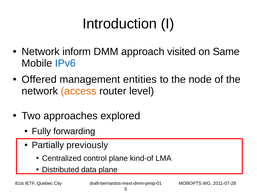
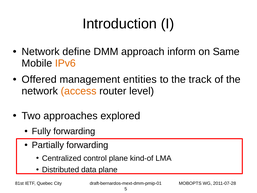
inform: inform -> define
visited: visited -> inform
IPv6 colour: blue -> orange
node: node -> track
Partially previously: previously -> forwarding
